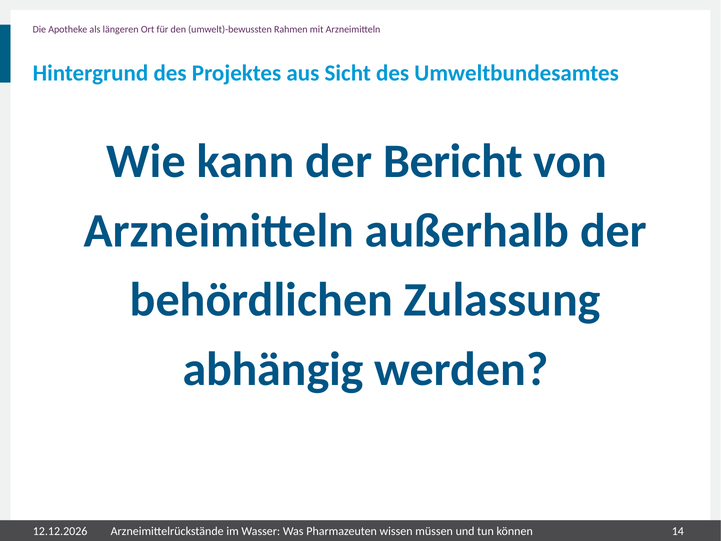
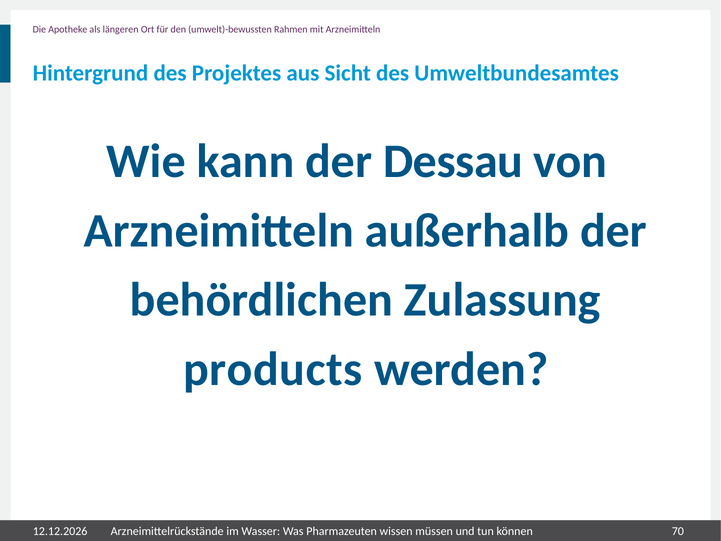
Bericht: Bericht -> Dessau
abhängig: abhängig -> products
14: 14 -> 70
